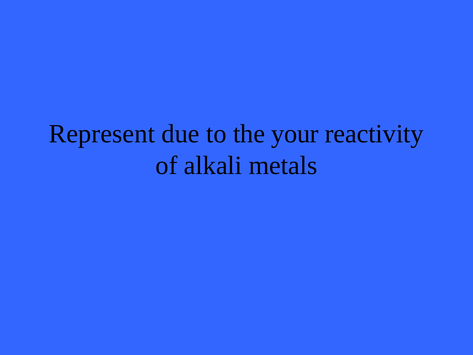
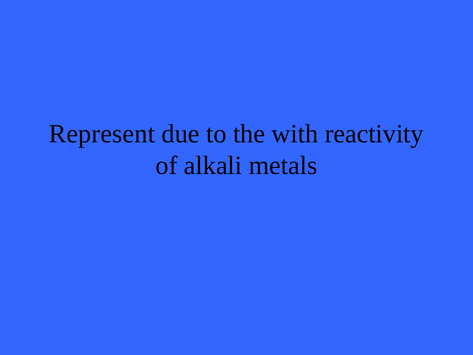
your: your -> with
